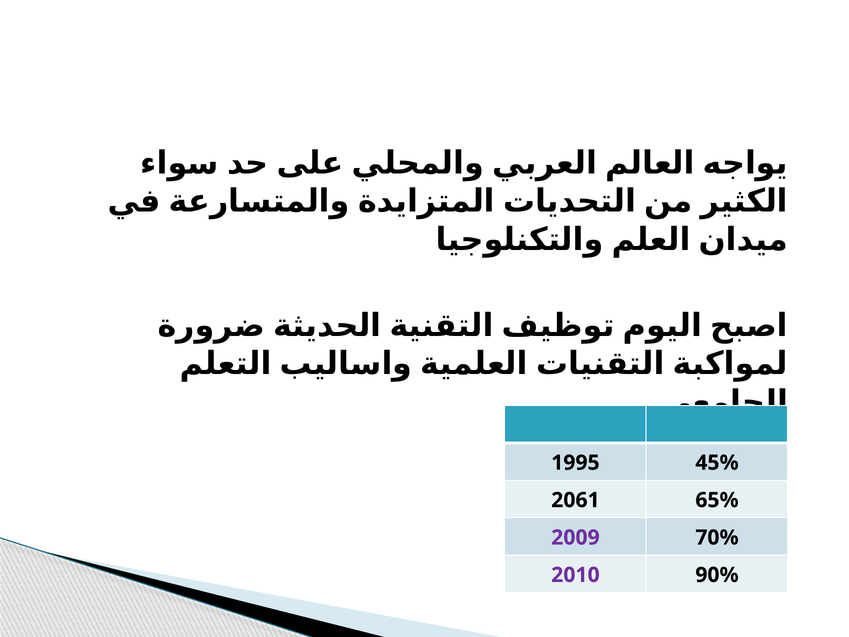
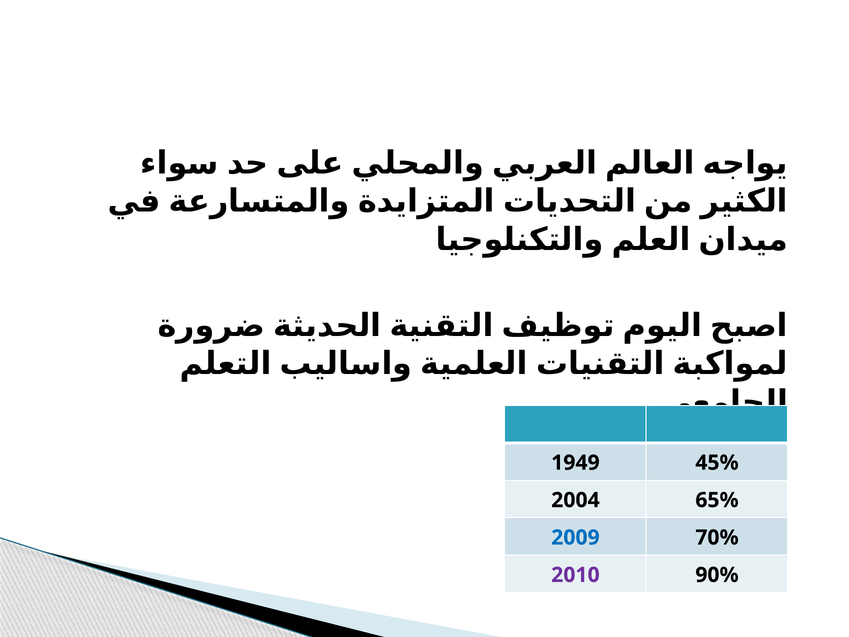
1995: 1995 -> 1949
2061: 2061 -> 2004
2009 colour: purple -> blue
